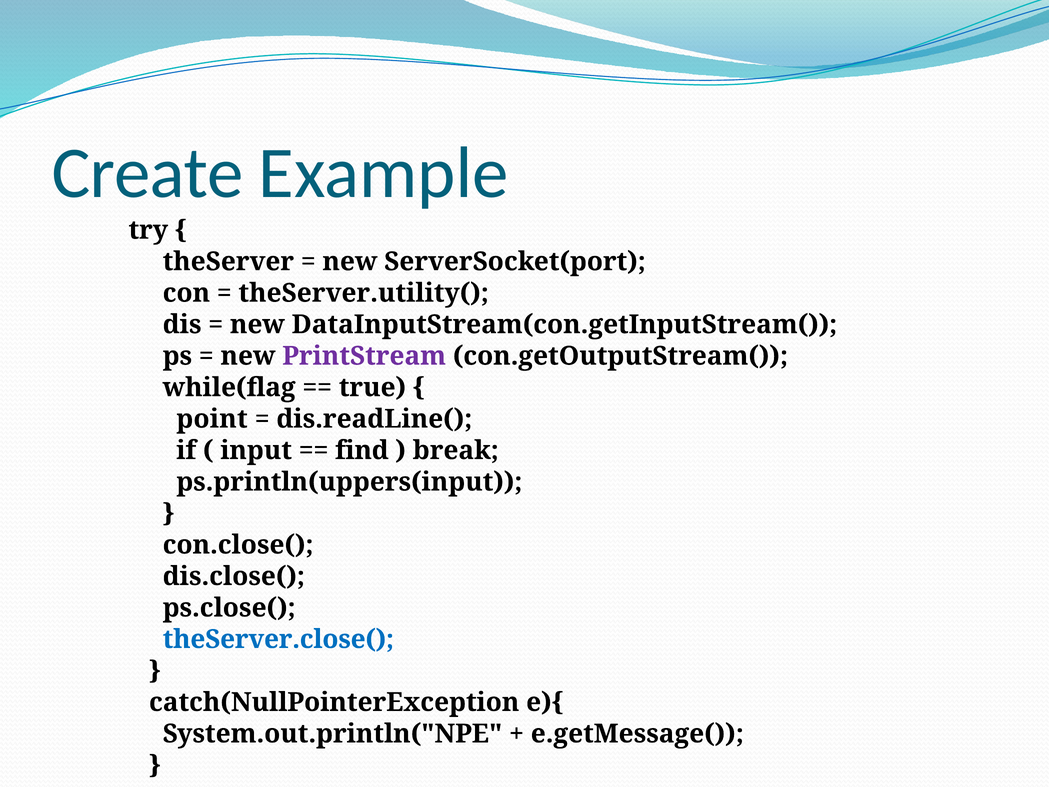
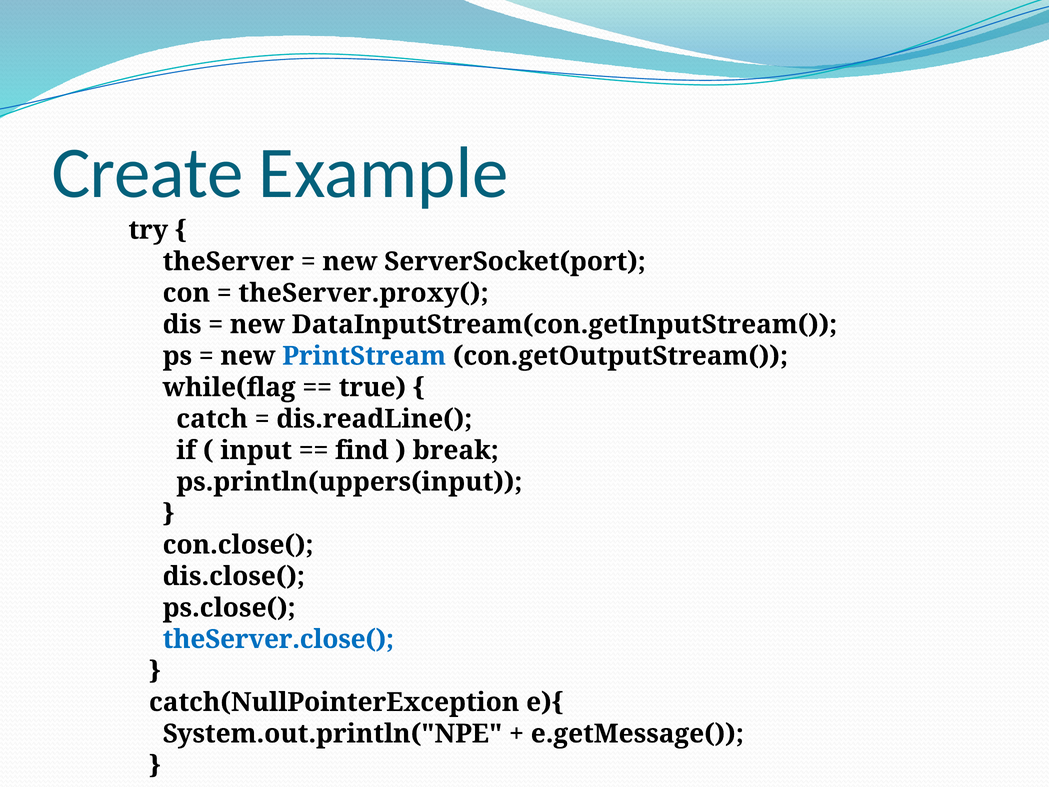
theServer.utility(: theServer.utility( -> theServer.proxy(
PrintStream colour: purple -> blue
point: point -> catch
